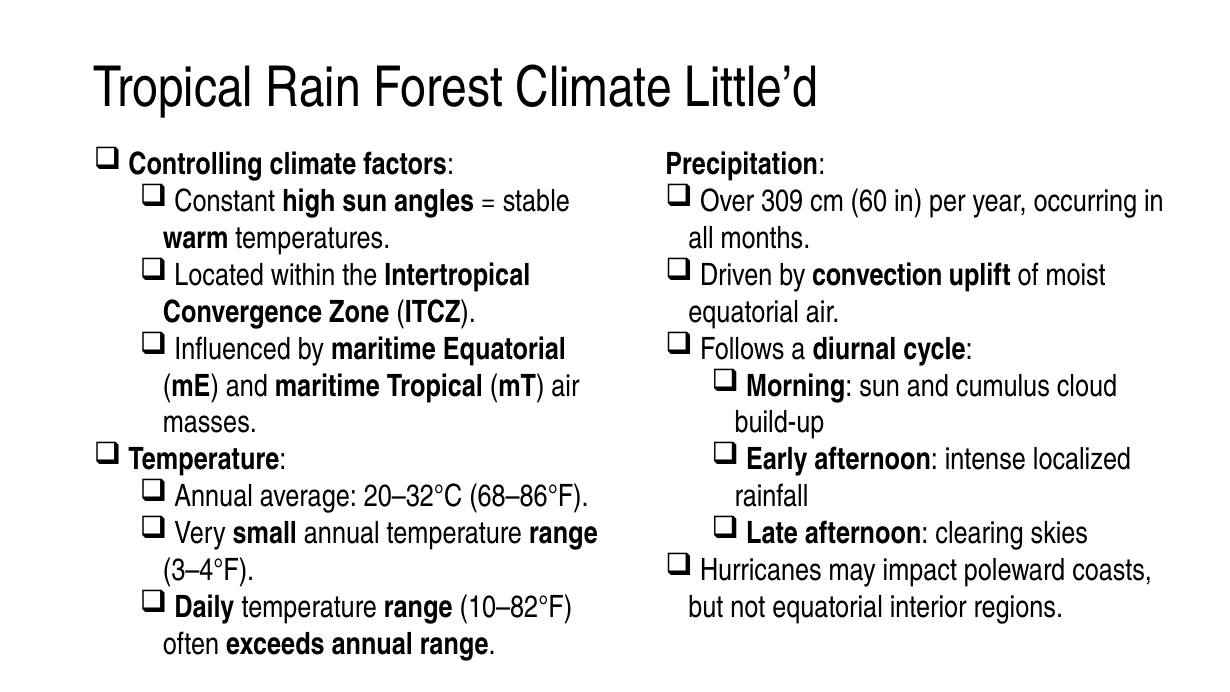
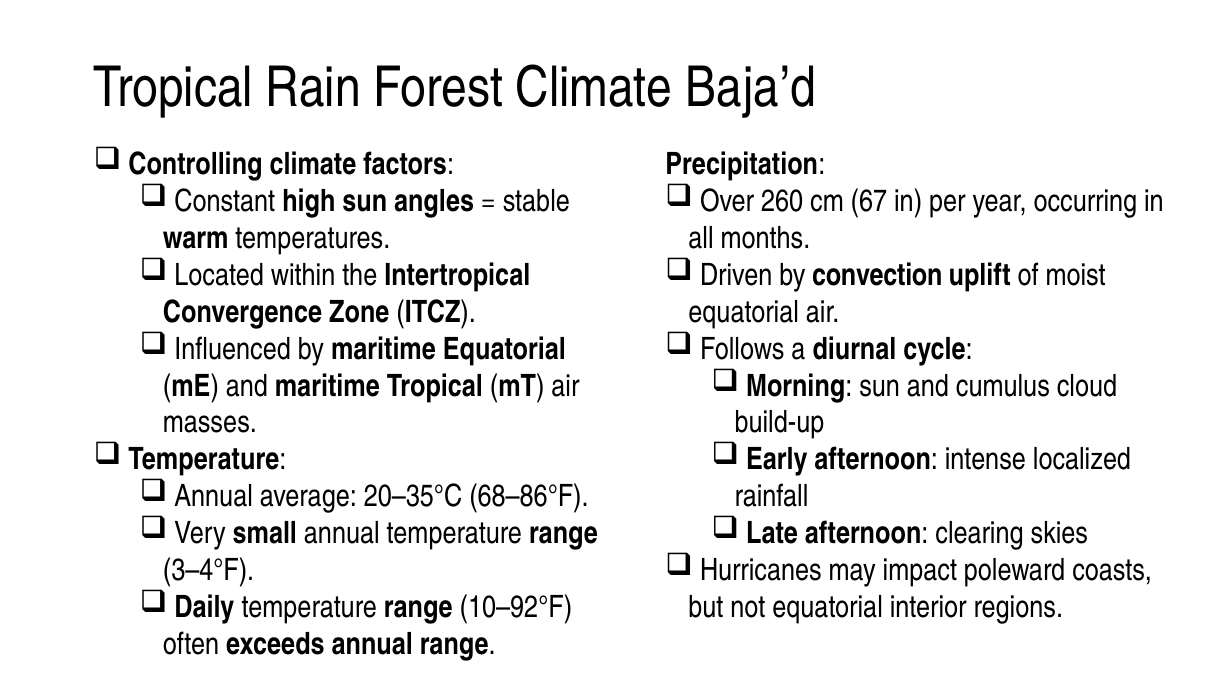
Little’d: Little’d -> Baja’d
309: 309 -> 260
60: 60 -> 67
20–32°C: 20–32°C -> 20–35°C
10–82°F: 10–82°F -> 10–92°F
